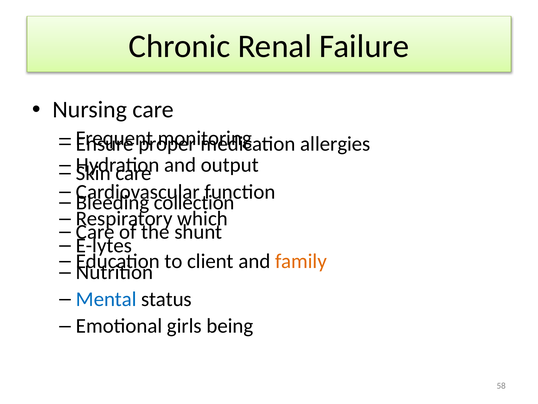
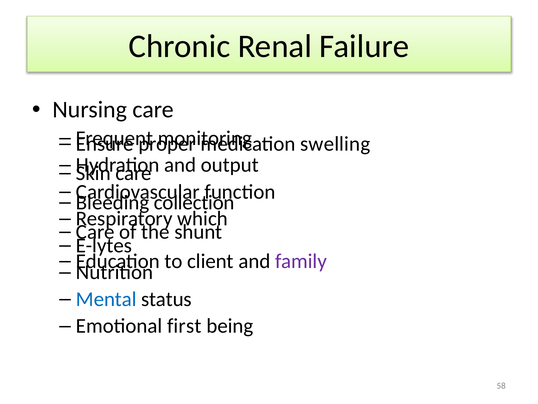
allergies: allergies -> swelling
family colour: orange -> purple
girls: girls -> first
